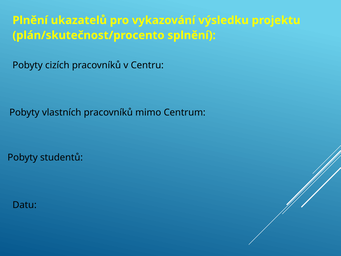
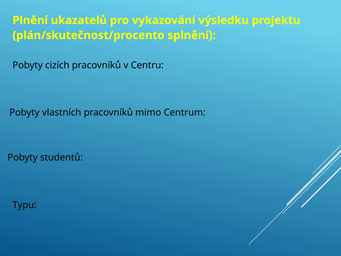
Datu: Datu -> Typu
